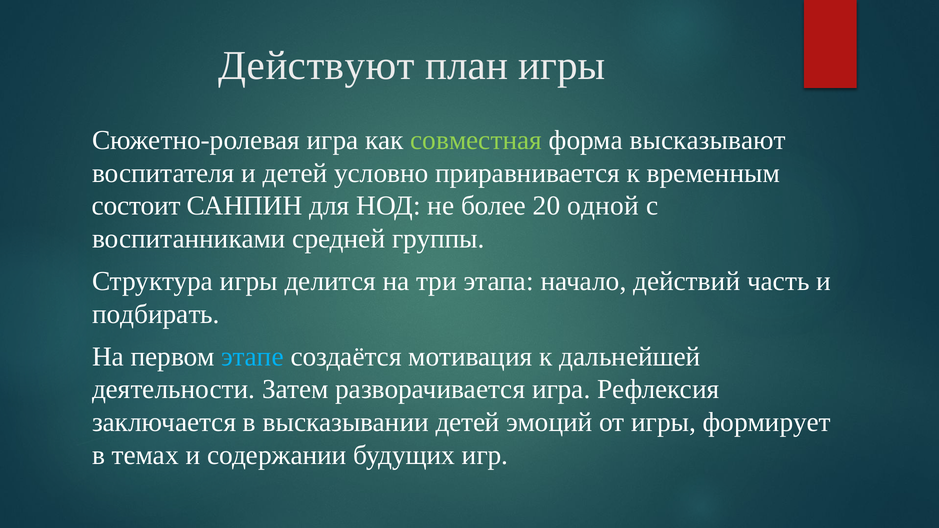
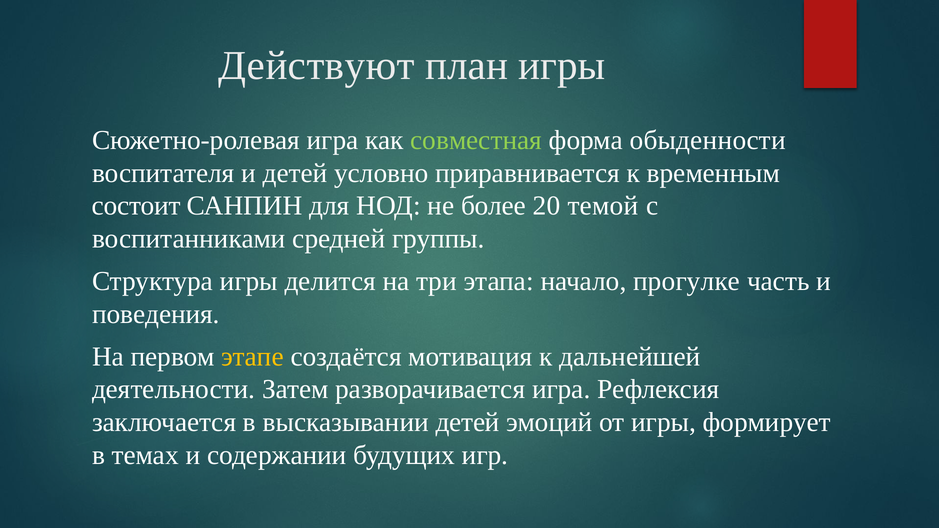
высказывают: высказывают -> обыденности
одной: одной -> темой
действий: действий -> прогулке
подбирать: подбирать -> поведения
этапе colour: light blue -> yellow
